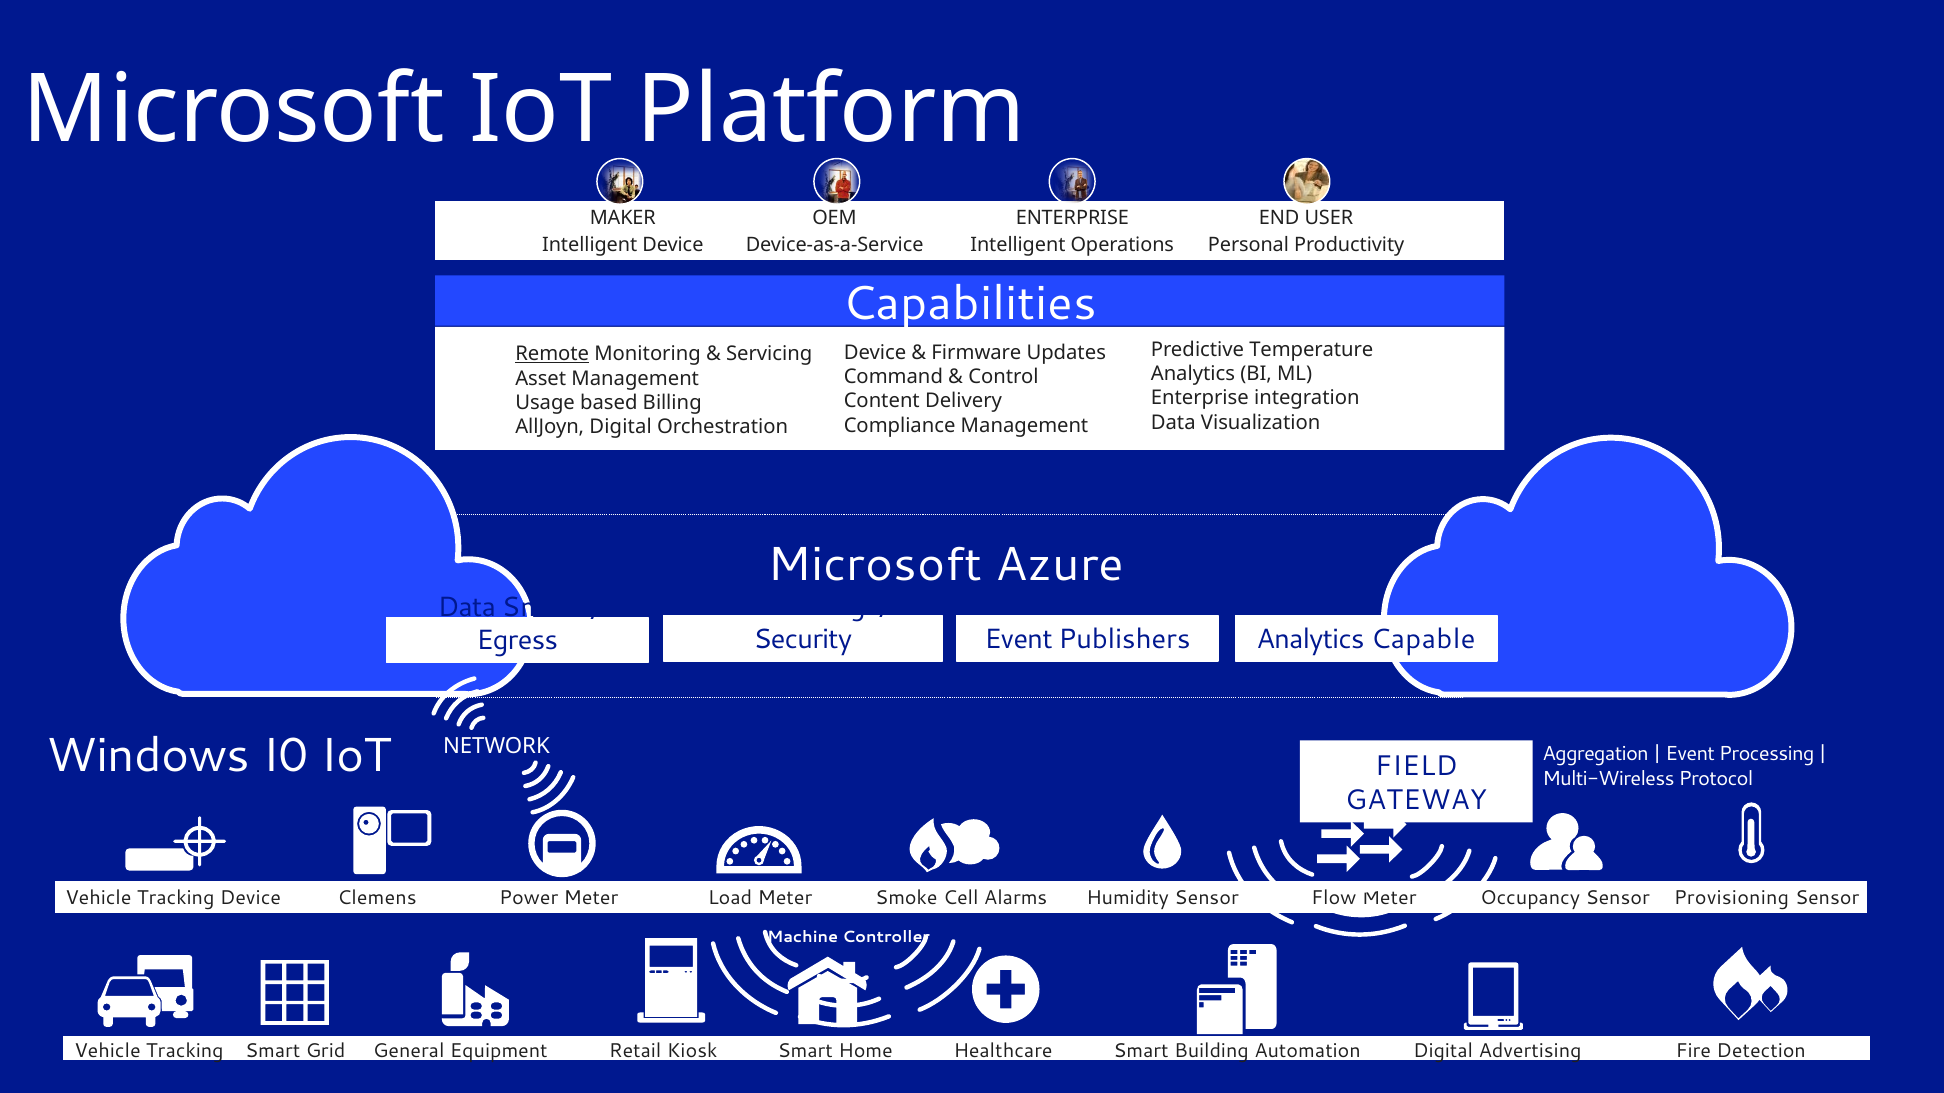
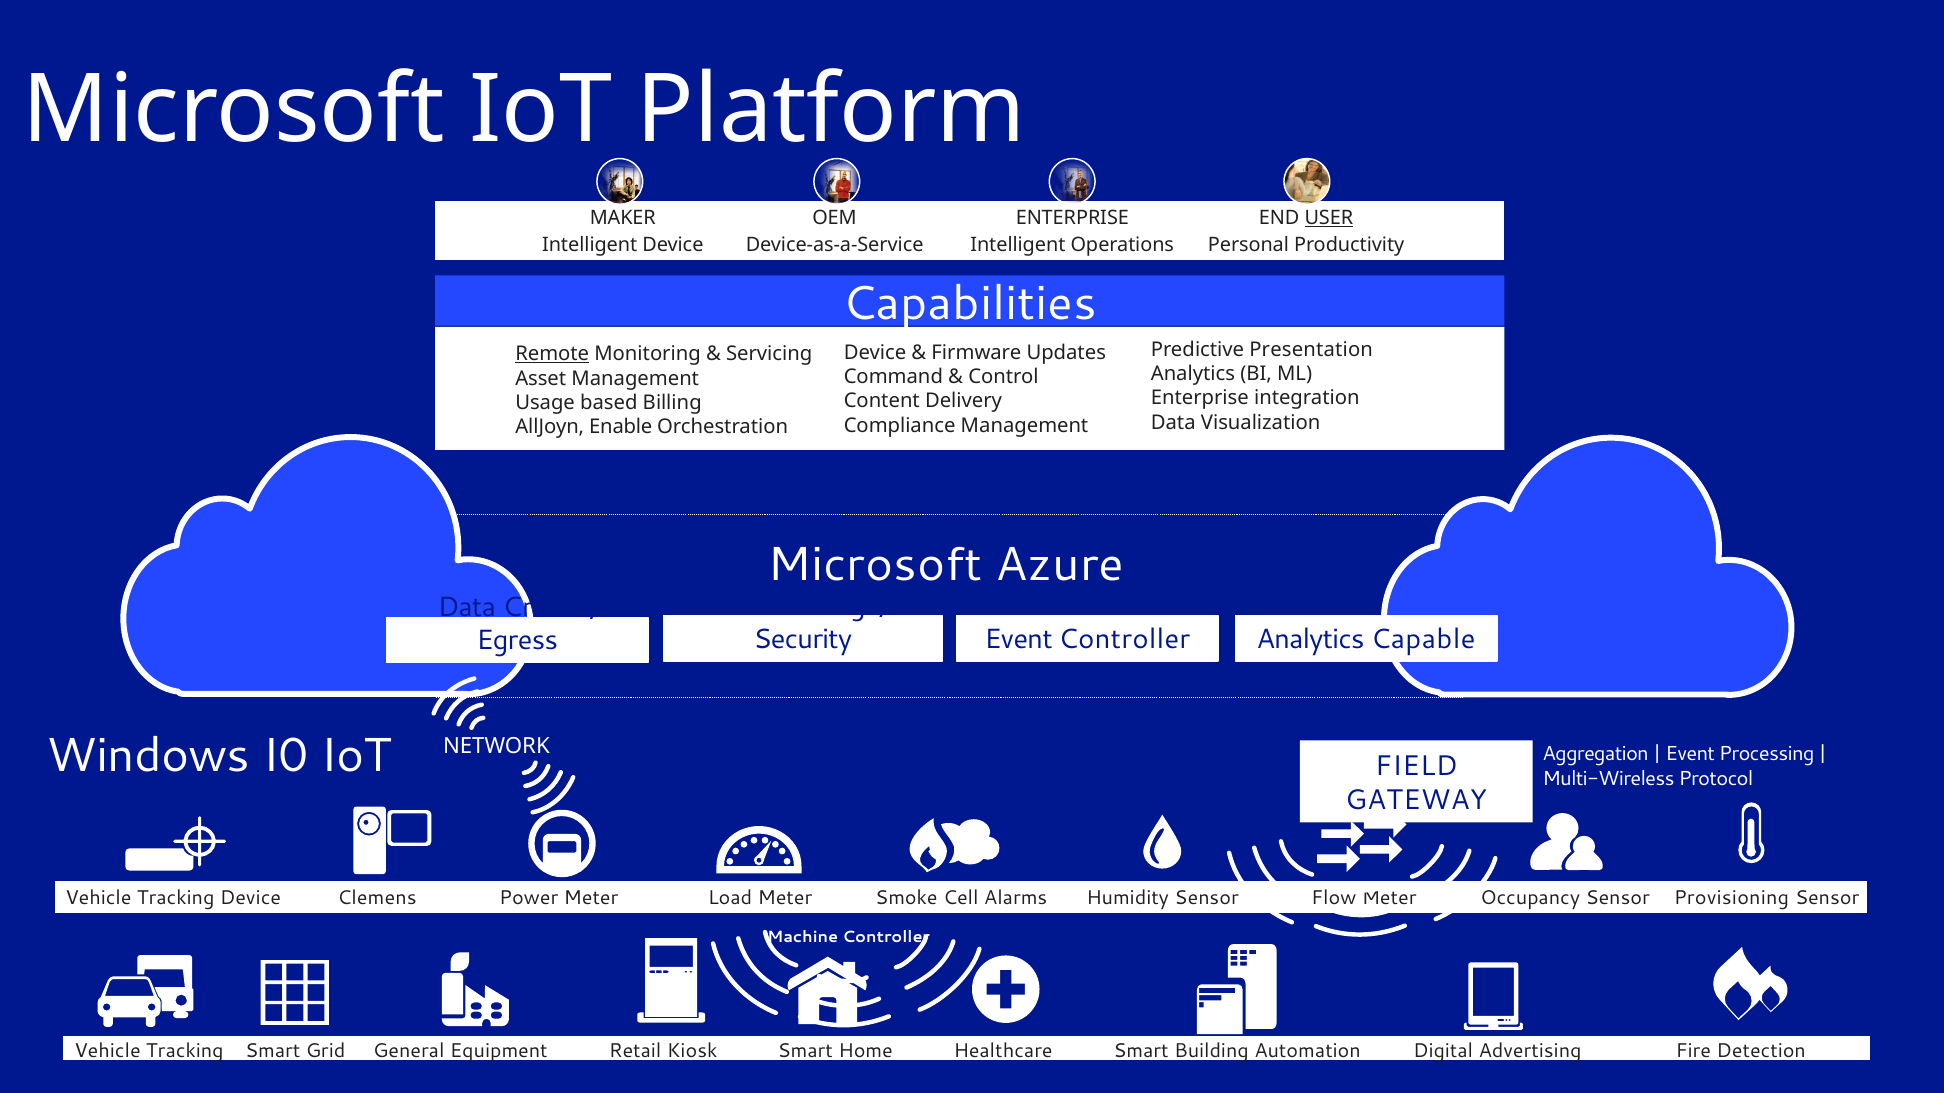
USER underline: none -> present
Temperature: Temperature -> Presentation
AllJoyn Digital: Digital -> Enable
Data Smoke: Smoke -> Create
Event Publishers: Publishers -> Controller
